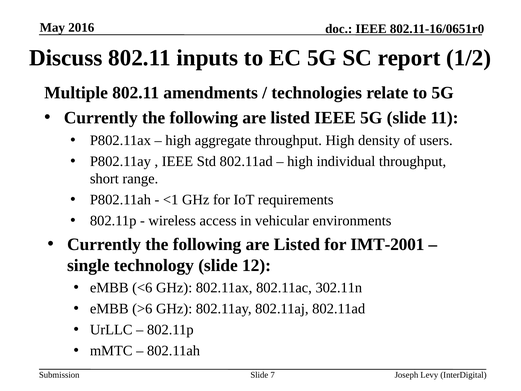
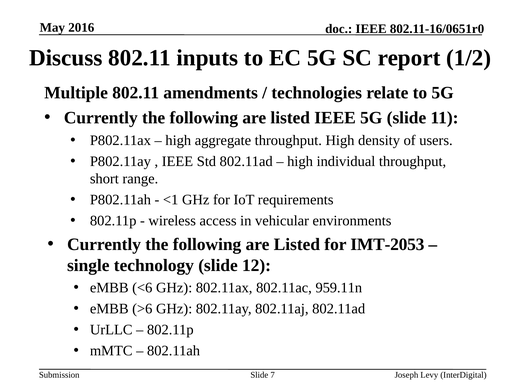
IMT-2001: IMT-2001 -> IMT-2053
302.11n: 302.11n -> 959.11n
